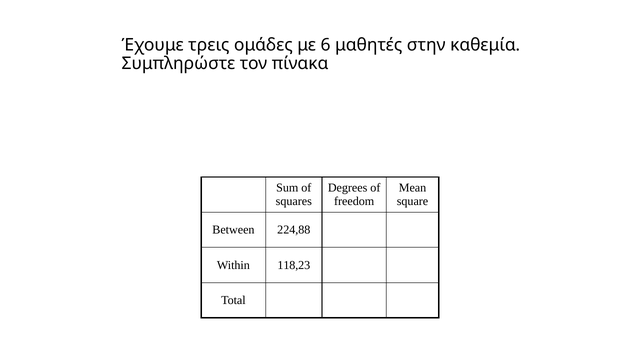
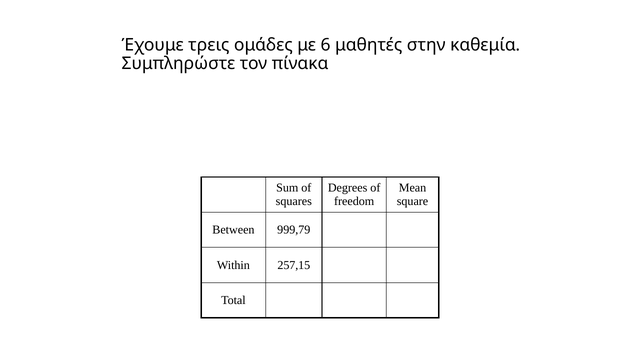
224,88: 224,88 -> 999,79
118,23: 118,23 -> 257,15
